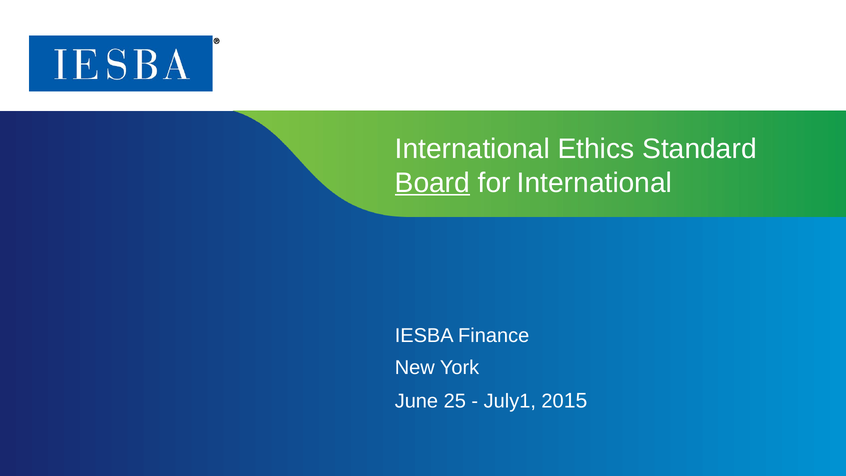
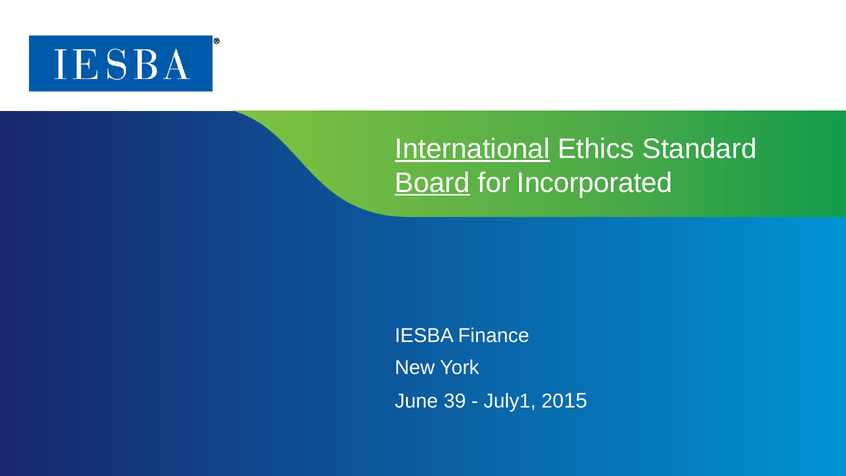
International at (472, 149) underline: none -> present
for International: International -> Incorporated
25: 25 -> 39
